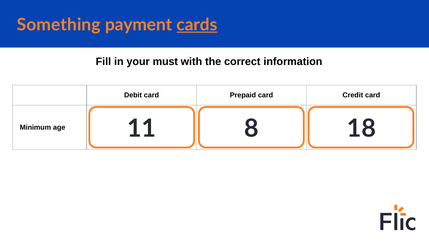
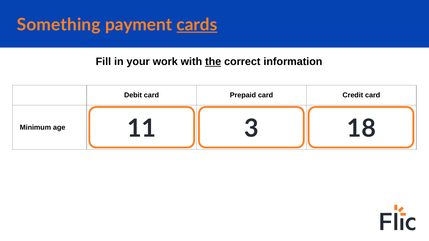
must: must -> work
the underline: none -> present
8: 8 -> 3
